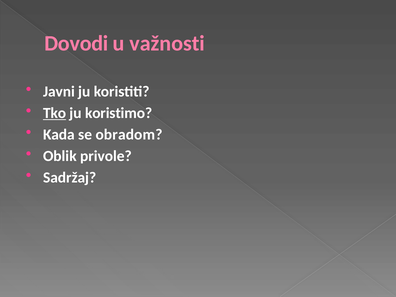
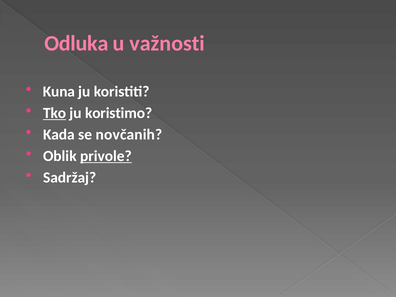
Dovodi: Dovodi -> Odluka
Javni: Javni -> Kuna
obradom: obradom -> novčanih
privole underline: none -> present
